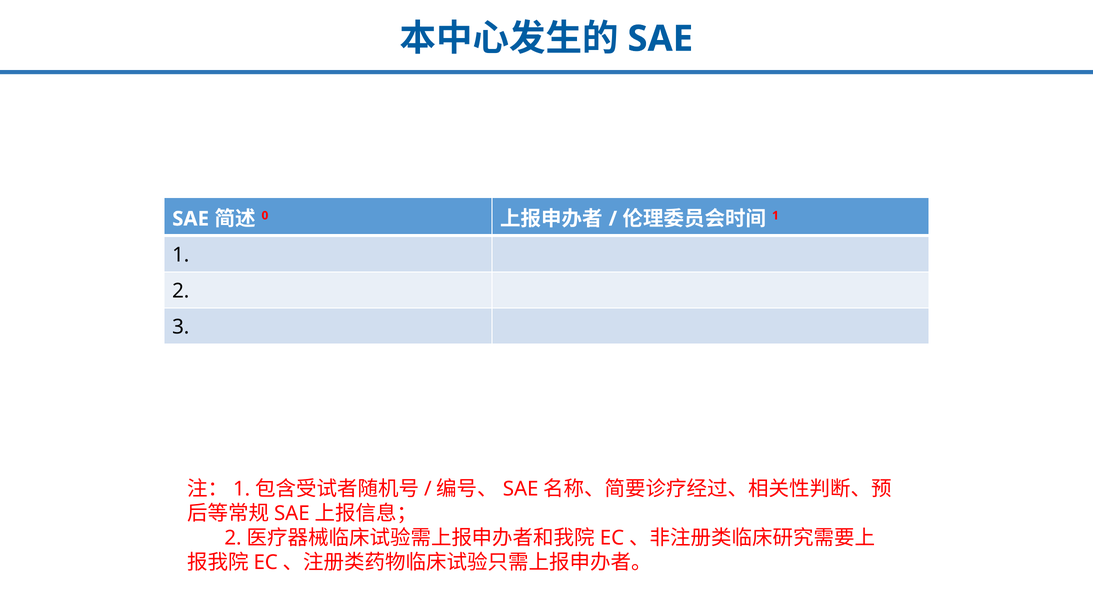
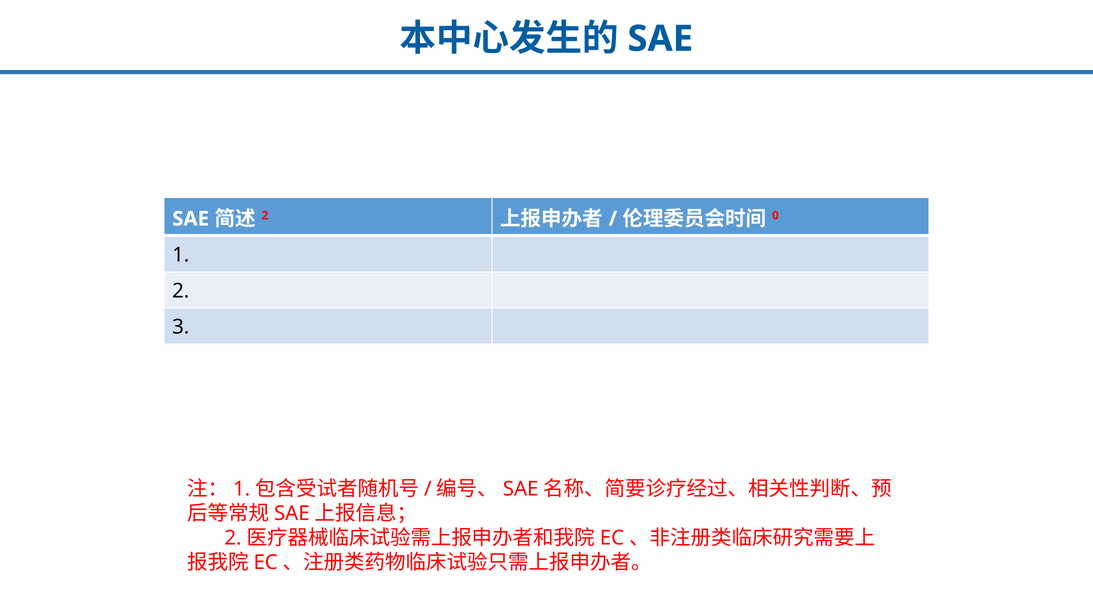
0 at (265, 215): 0 -> 2
1 at (775, 215): 1 -> 0
